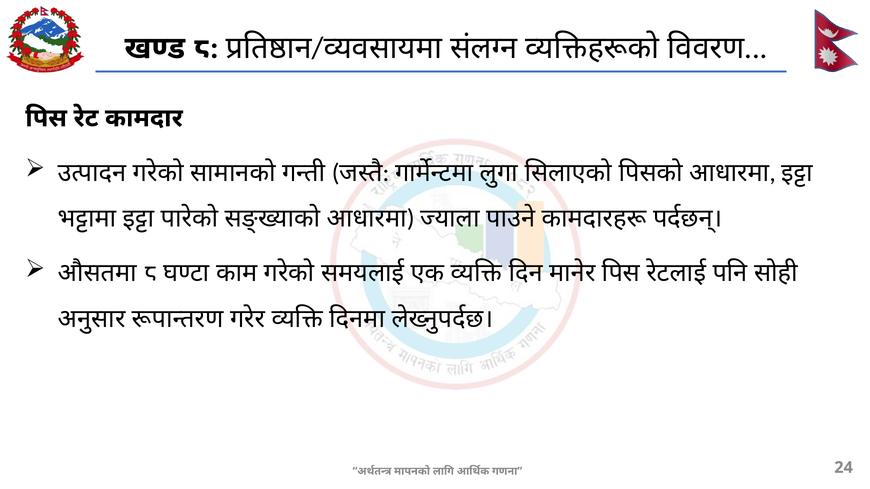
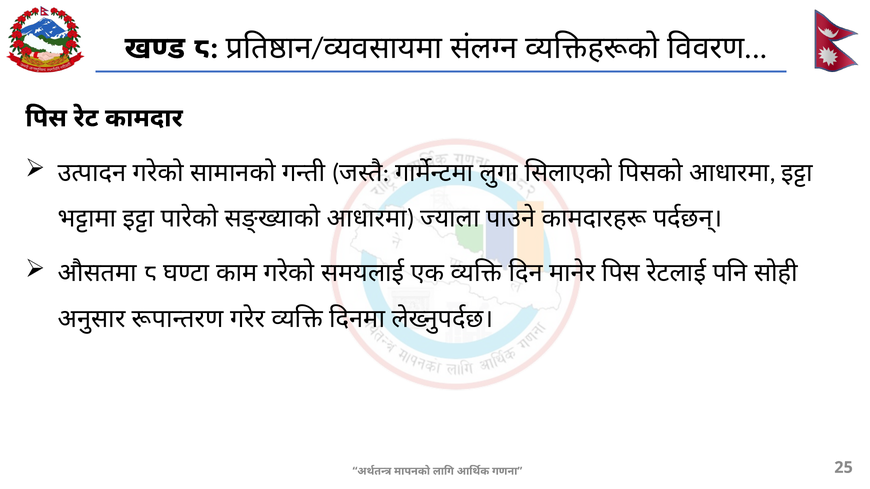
24: 24 -> 25
